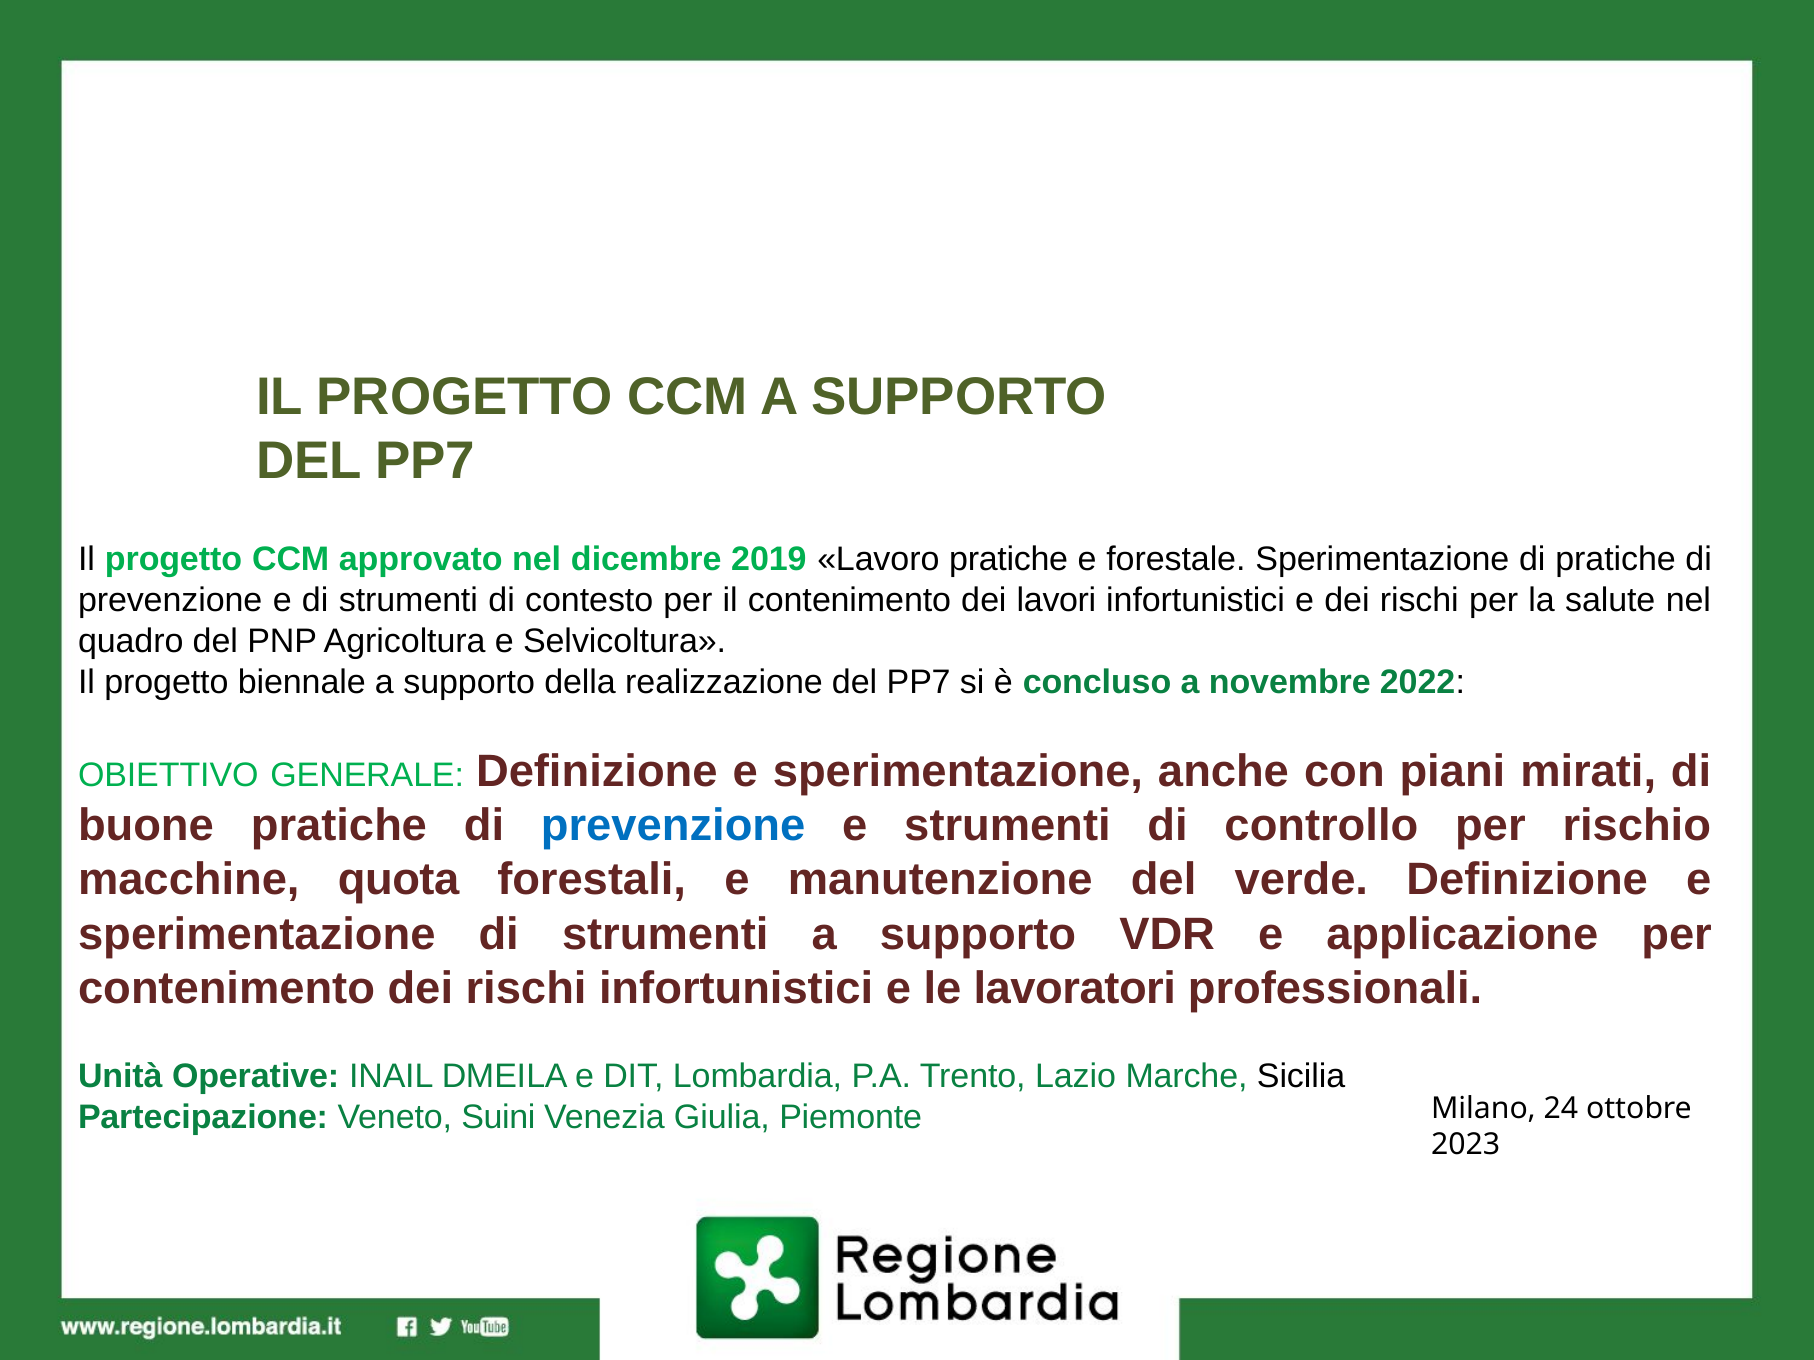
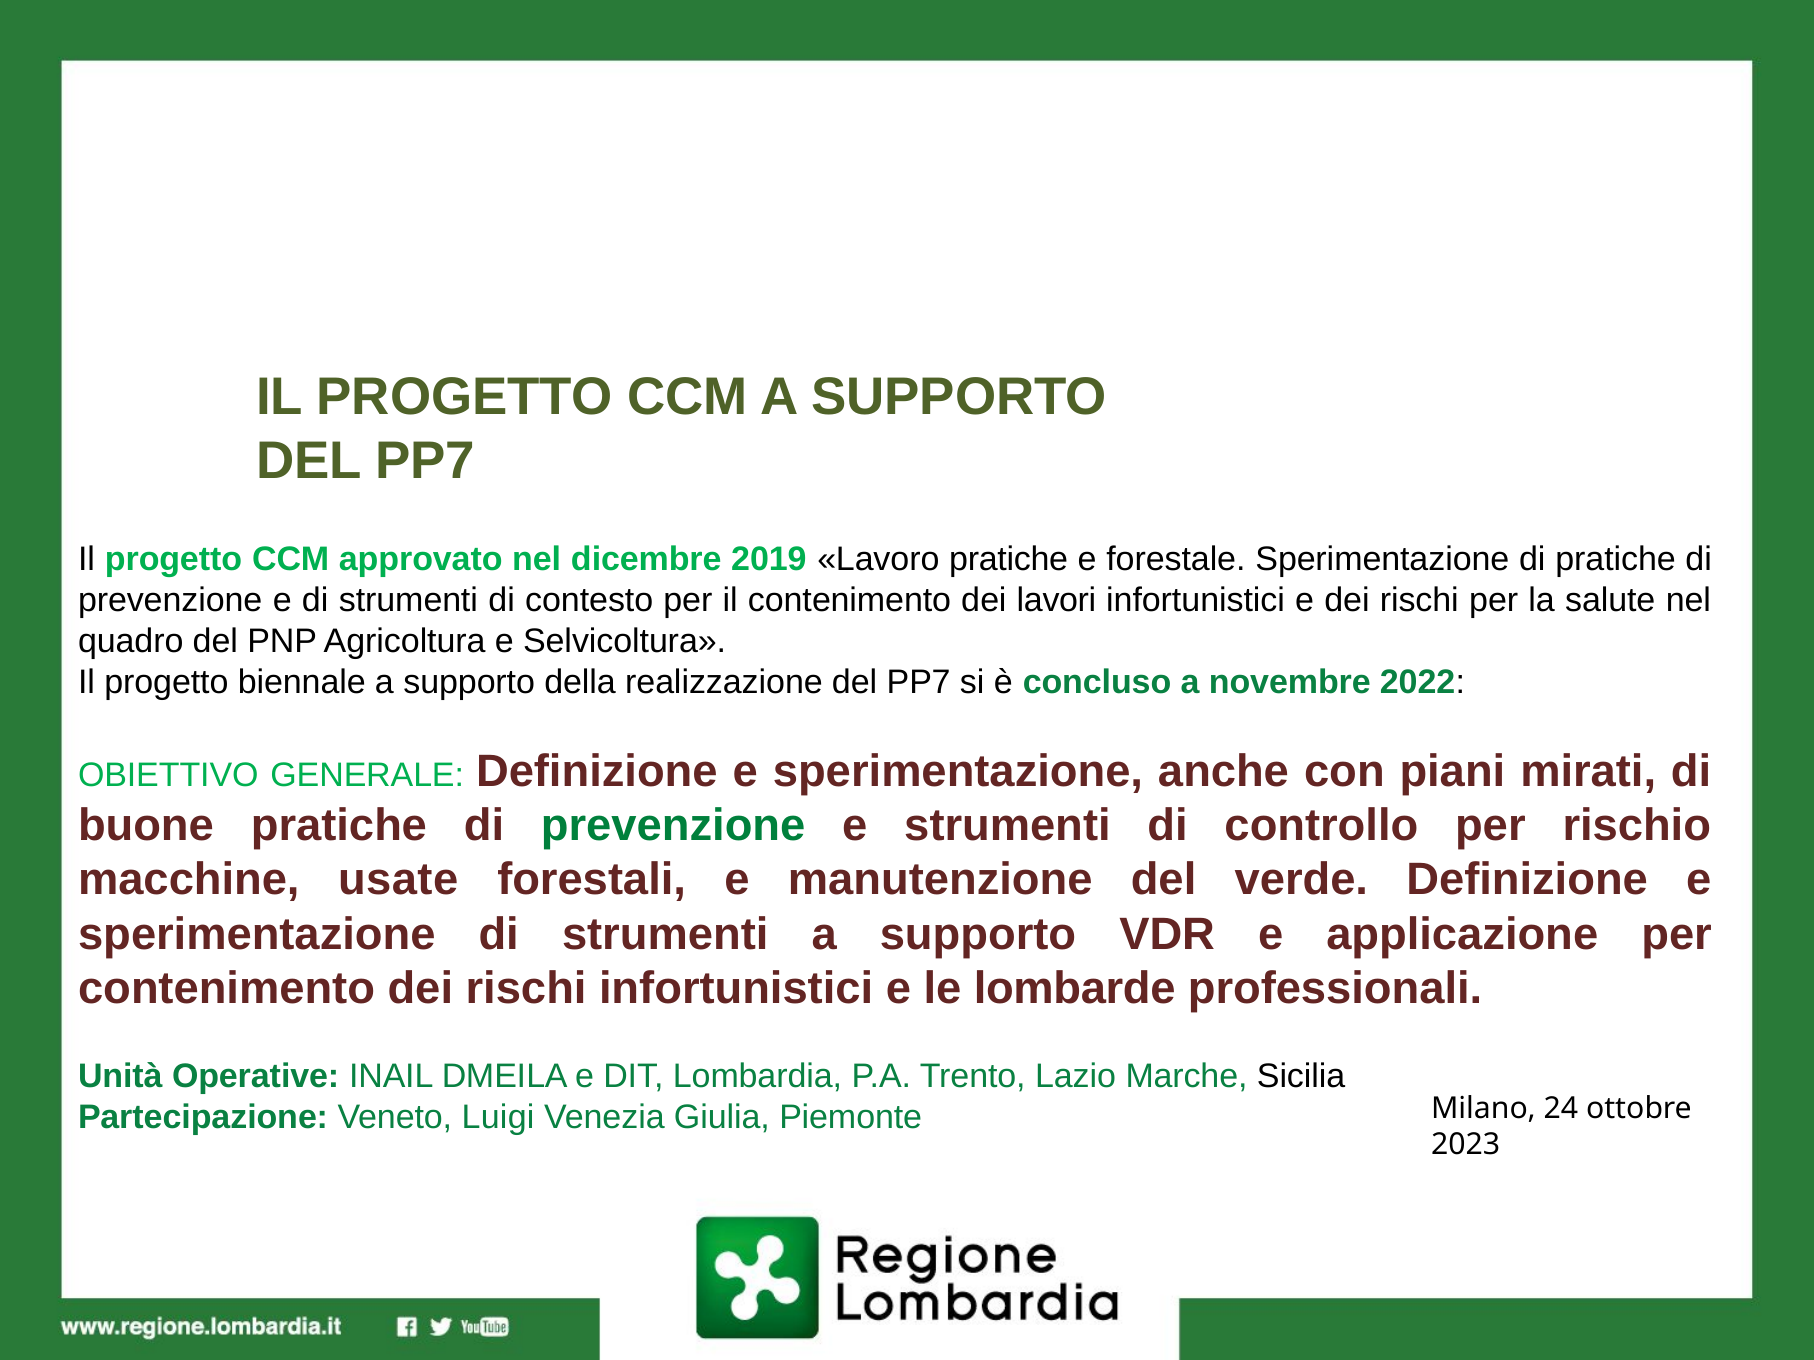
prevenzione at (673, 826) colour: blue -> green
quota: quota -> usate
lavoratori: lavoratori -> lombarde
Suini: Suini -> Luigi
